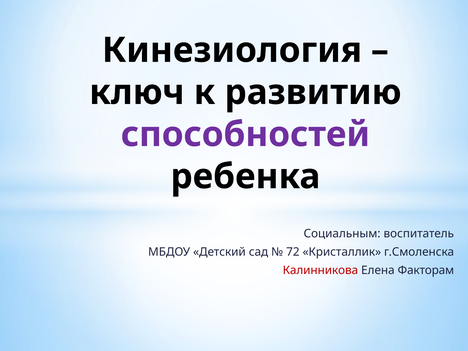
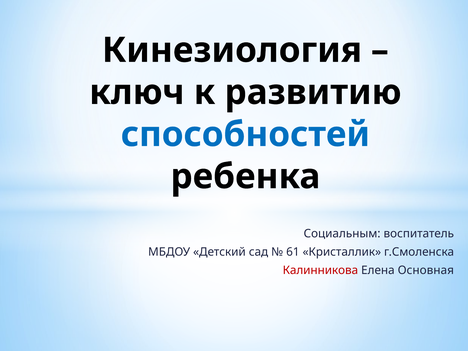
способностей colour: purple -> blue
72: 72 -> 61
Факторам: Факторам -> Основная
